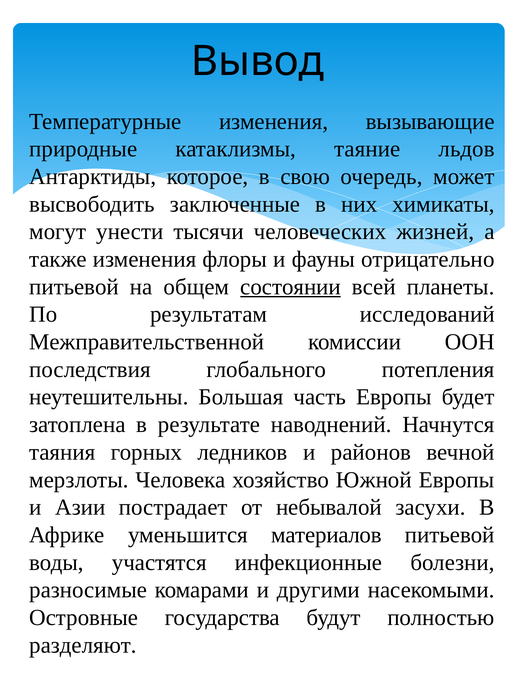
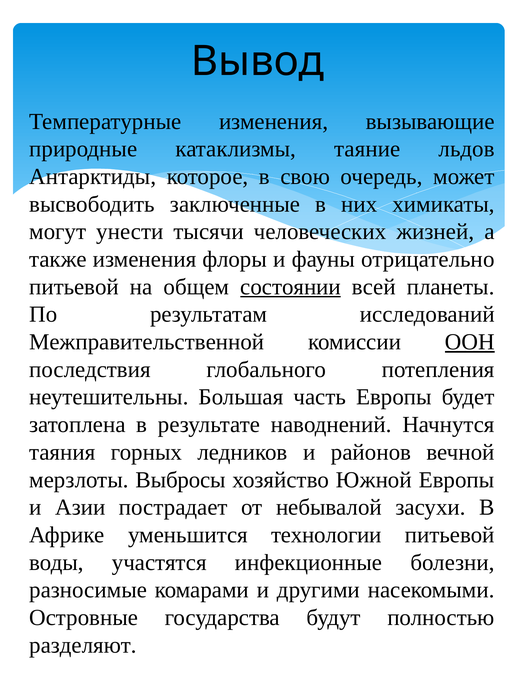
ООН underline: none -> present
Человека: Человека -> Выбросы
материалов: материалов -> технологии
